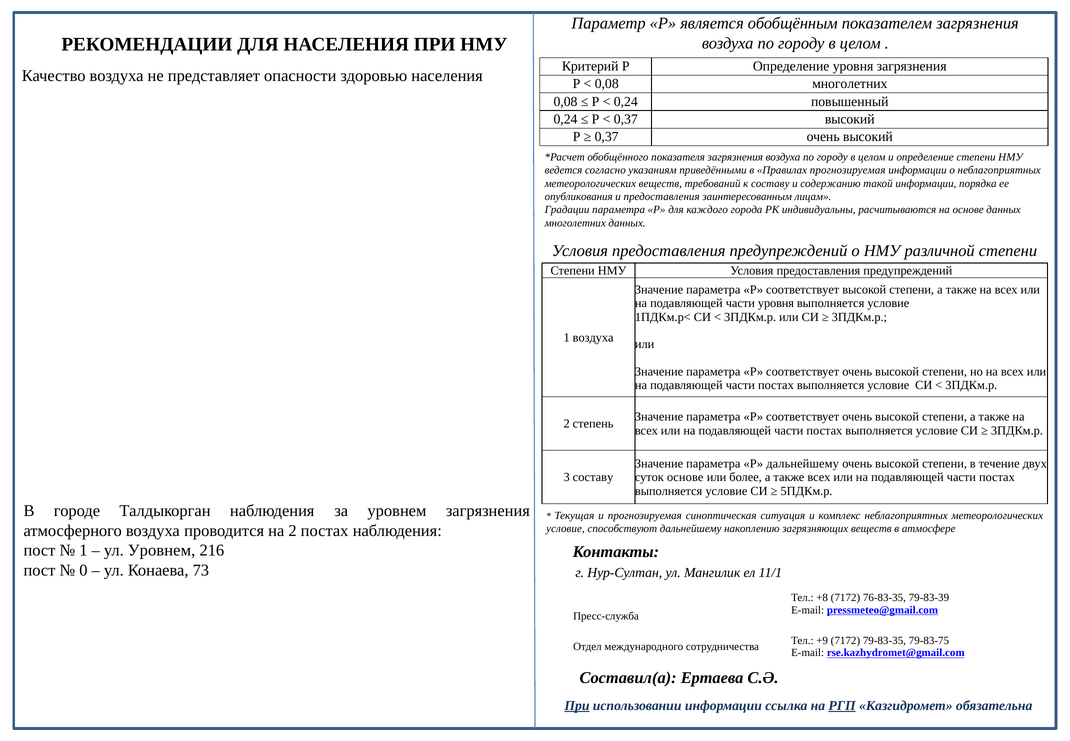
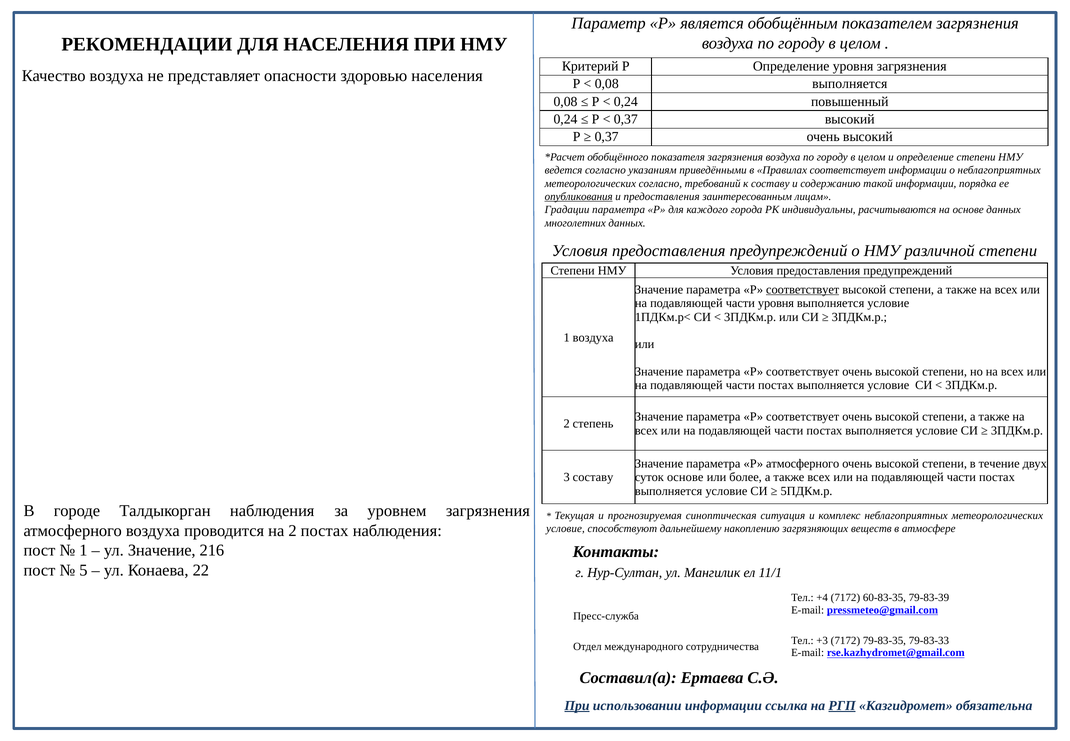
0,08 многолетних: многолетних -> выполняется
Правилах прогнозируемая: прогнозируемая -> соответствует
метеорологических веществ: веществ -> согласно
опубликования underline: none -> present
соответствует at (803, 289) underline: none -> present
Р дальнейшему: дальнейшему -> атмосферного
ул Уровнем: Уровнем -> Значение
0: 0 -> 5
73: 73 -> 22
+8: +8 -> +4
76-83-35: 76-83-35 -> 60-83-35
+9: +9 -> +3
79-83-75: 79-83-75 -> 79-83-33
